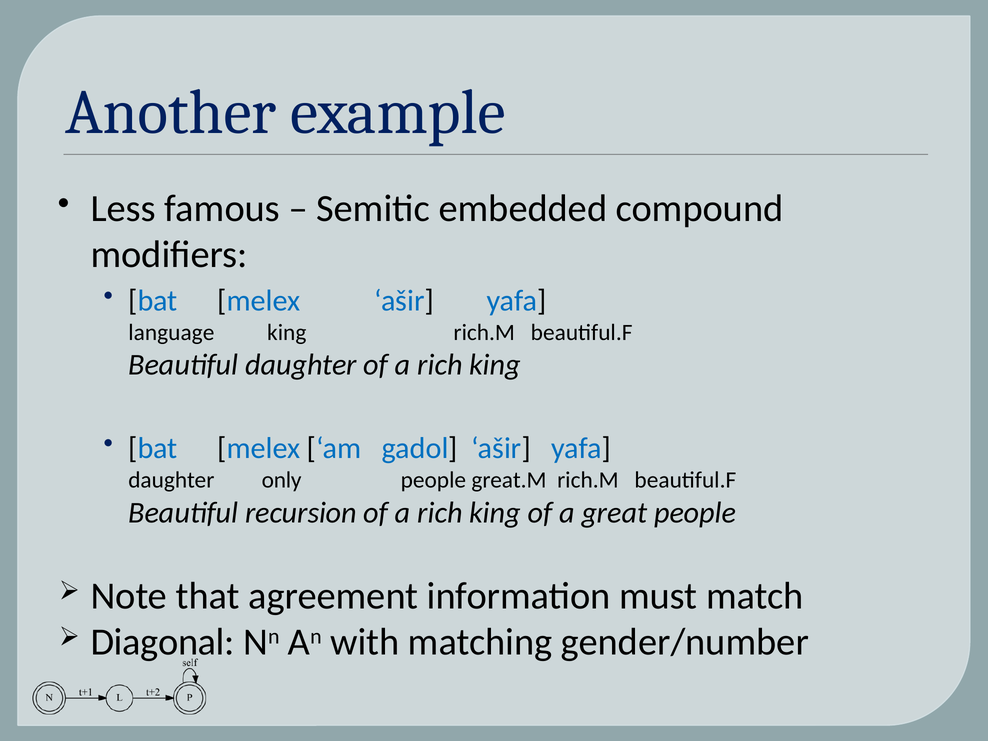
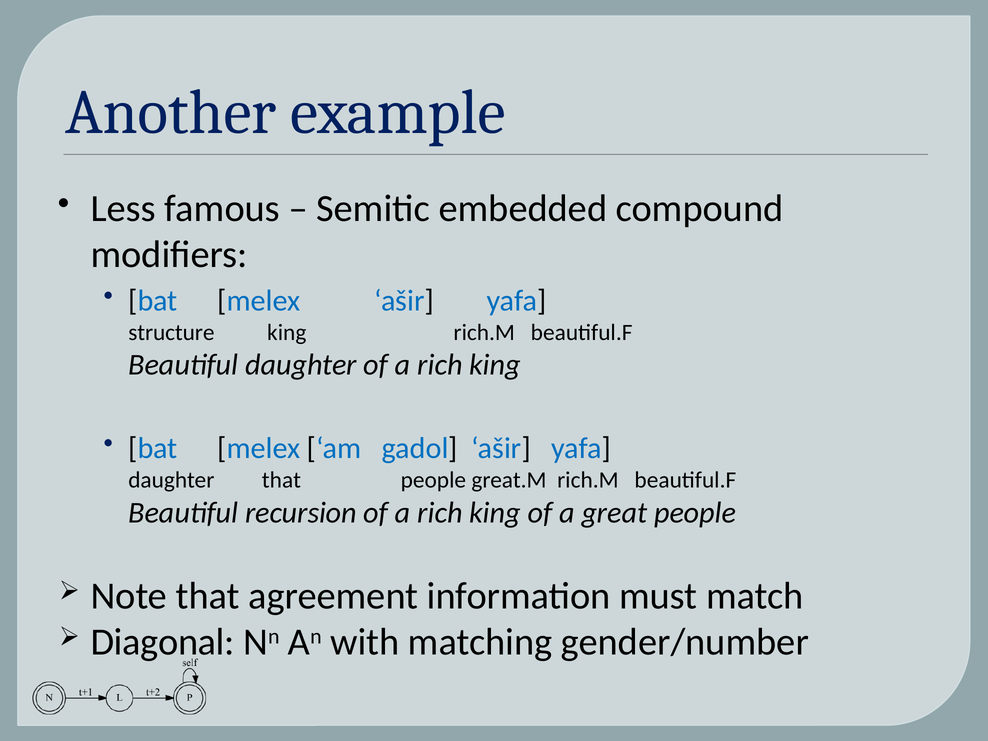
language: language -> structure
daughter only: only -> that
